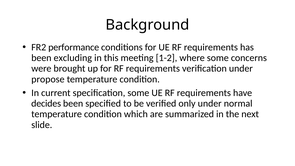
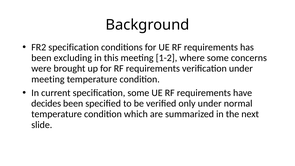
FR2 performance: performance -> specification
propose at (48, 79): propose -> meeting
